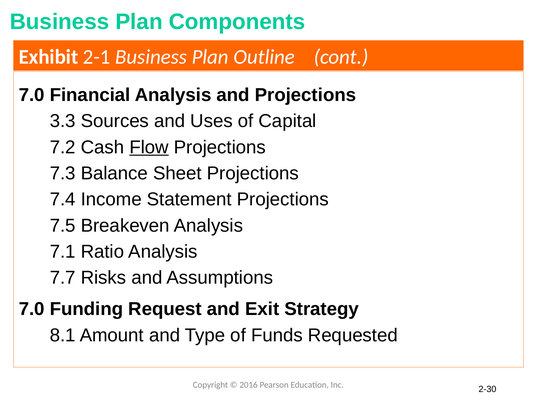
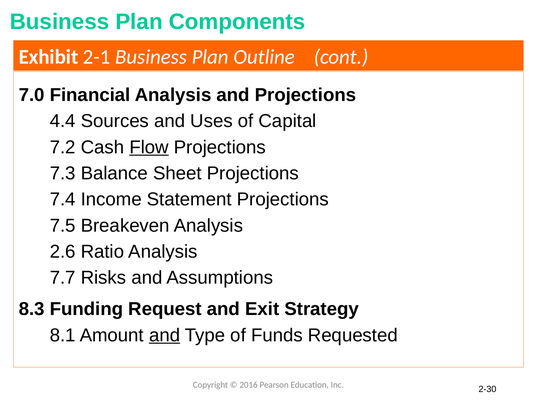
3.3: 3.3 -> 4.4
7.1: 7.1 -> 2.6
7.0 at (32, 309): 7.0 -> 8.3
and at (165, 335) underline: none -> present
